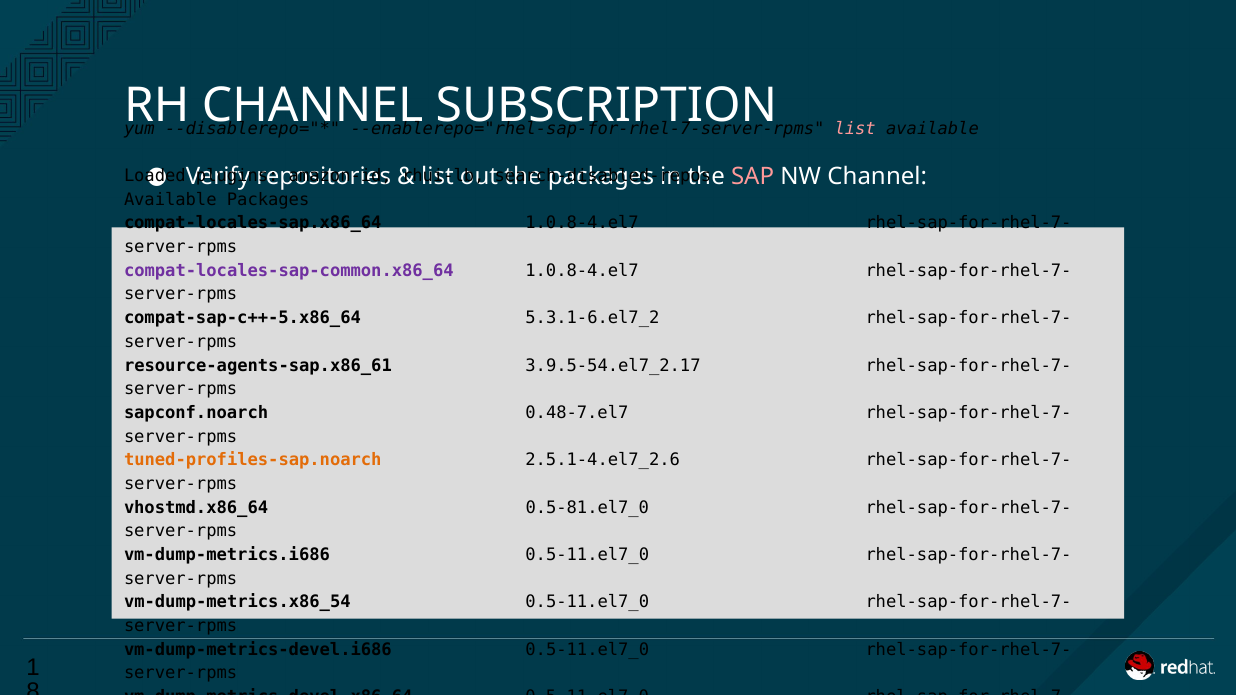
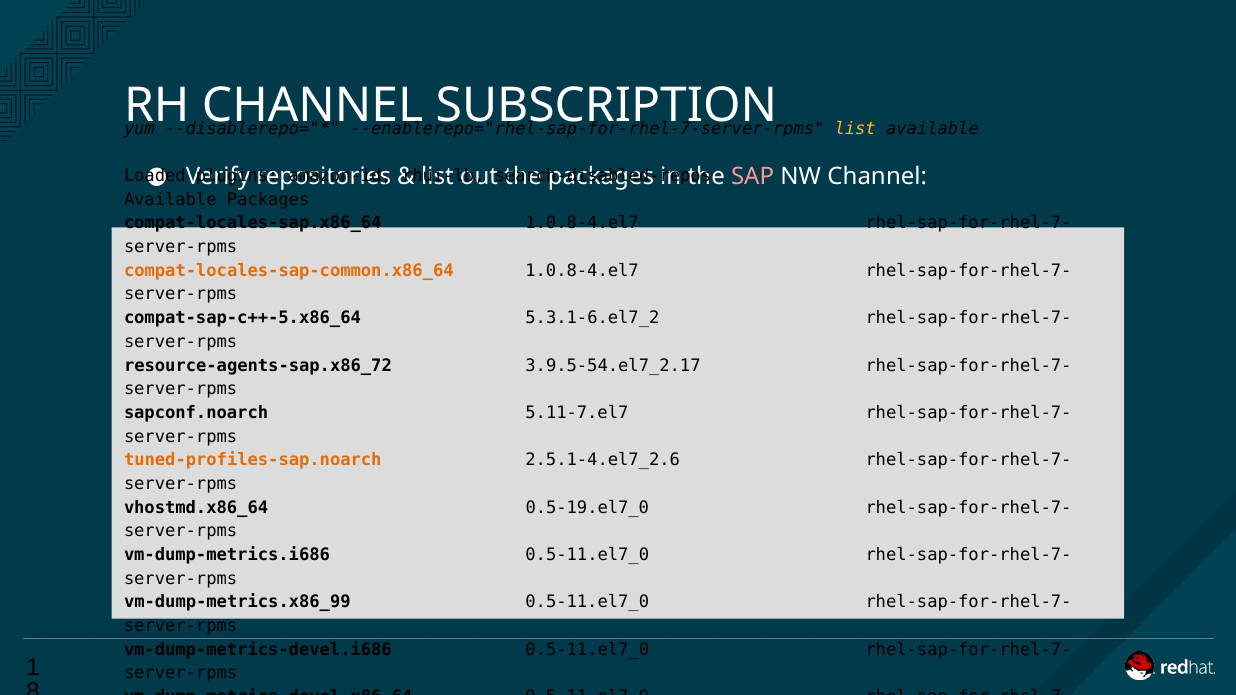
list at (855, 129) colour: pink -> yellow
compat-locales-sap-common.x86_64 colour: purple -> orange
resource-agents-sap.x86_61: resource-agents-sap.x86_61 -> resource-agents-sap.x86_72
0.48-7.el7: 0.48-7.el7 -> 5.11-7.el7
0.5-81.el7_0: 0.5-81.el7_0 -> 0.5-19.el7_0
vm-dump-metrics.x86_54: vm-dump-metrics.x86_54 -> vm-dump-metrics.x86_99
